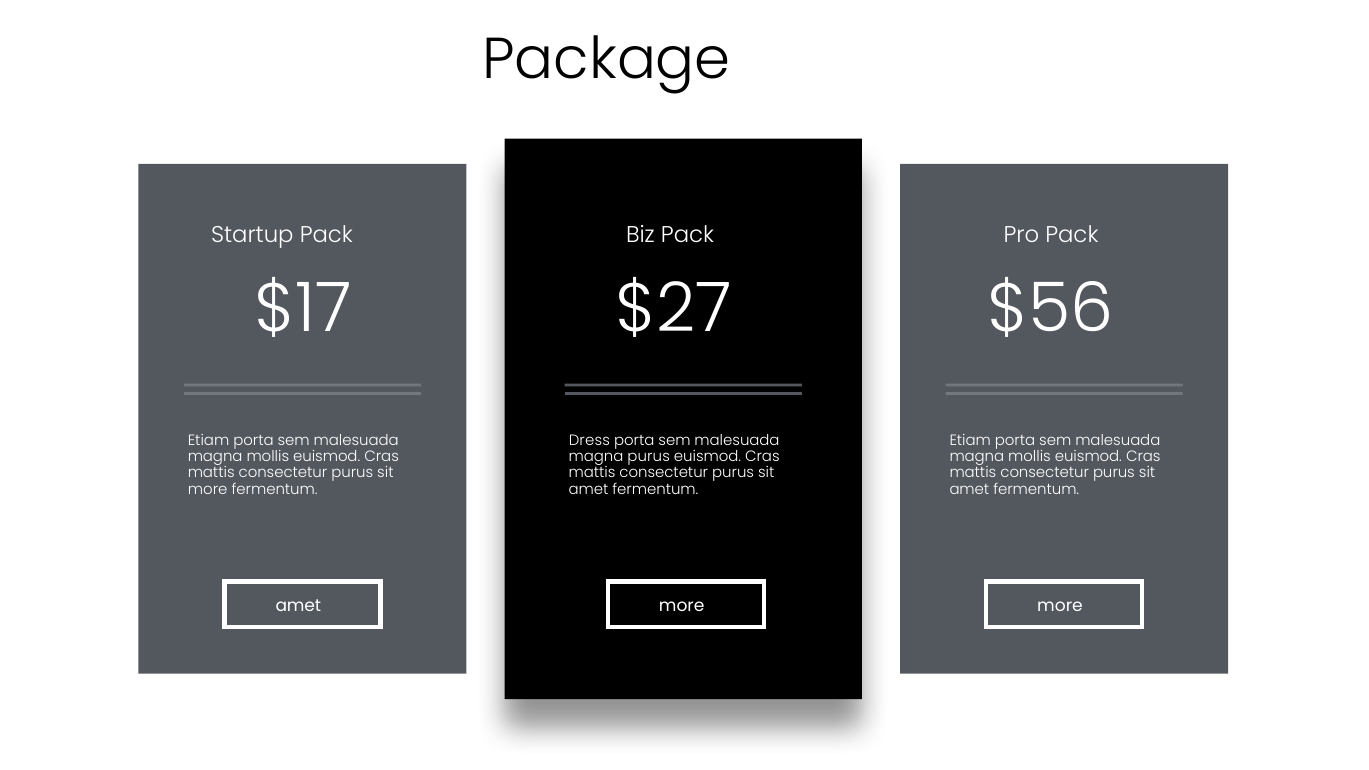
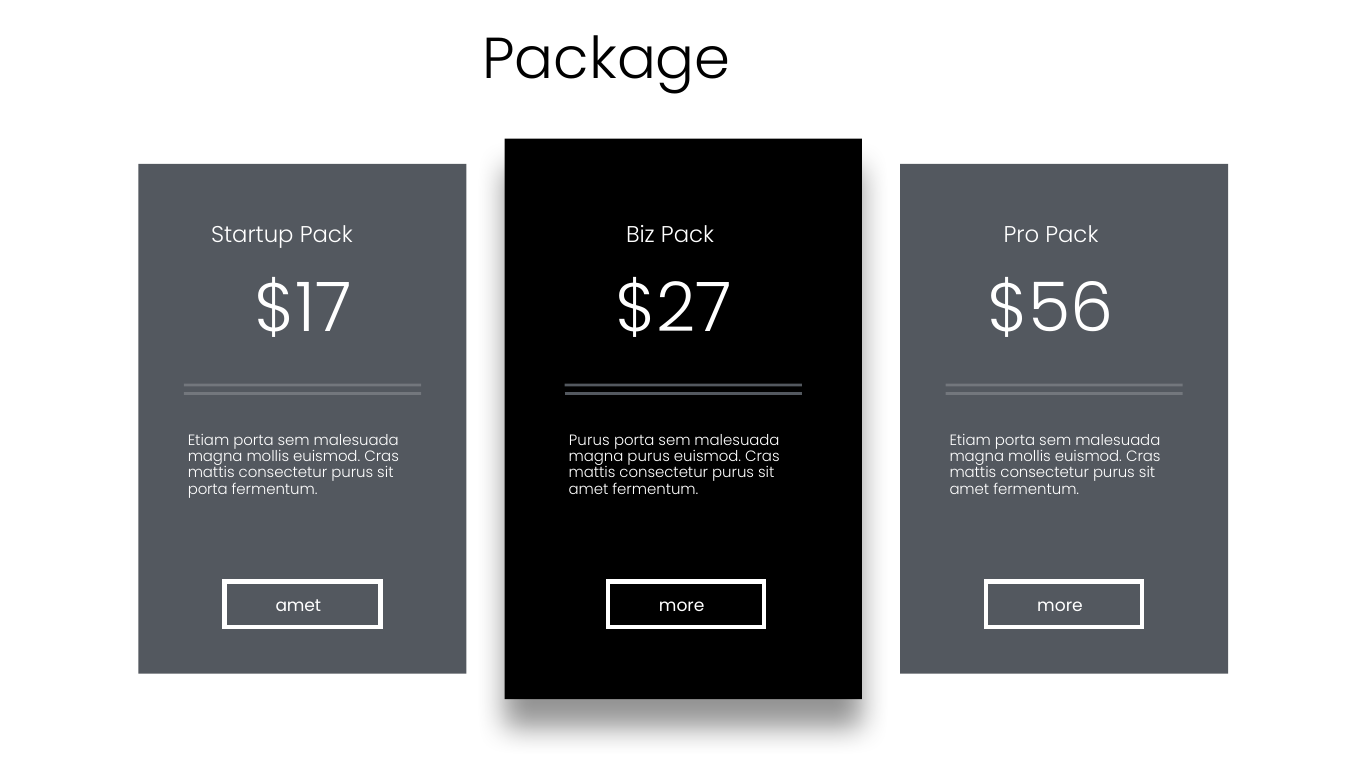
Dress at (589, 441): Dress -> Purus
more at (208, 489): more -> porta
